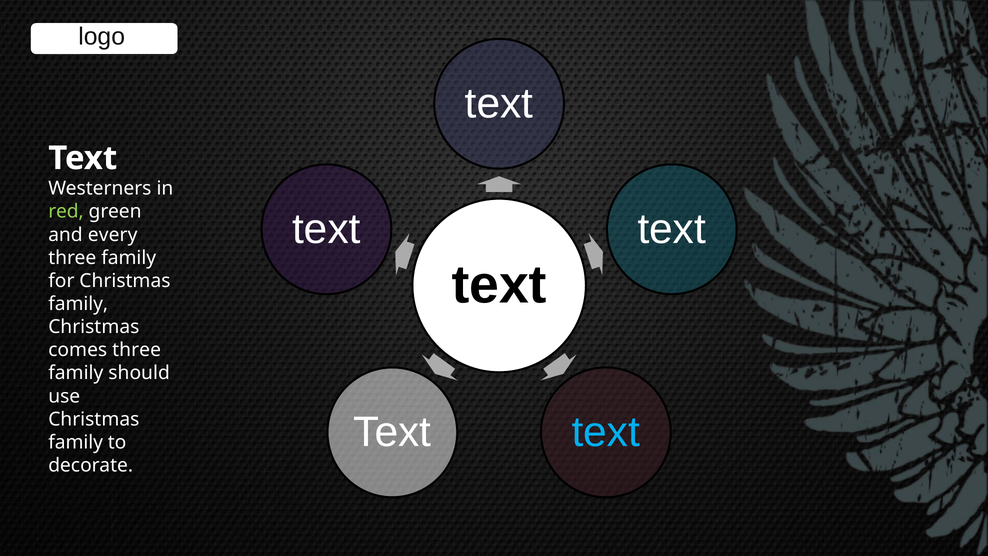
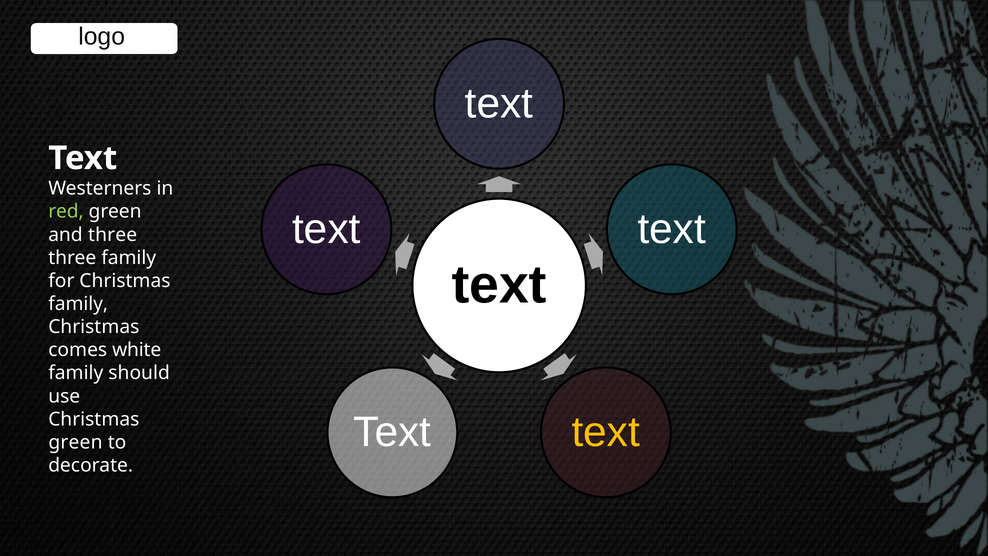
and every: every -> three
comes three: three -> white
text at (606, 432) colour: light blue -> yellow
family at (76, 442): family -> green
